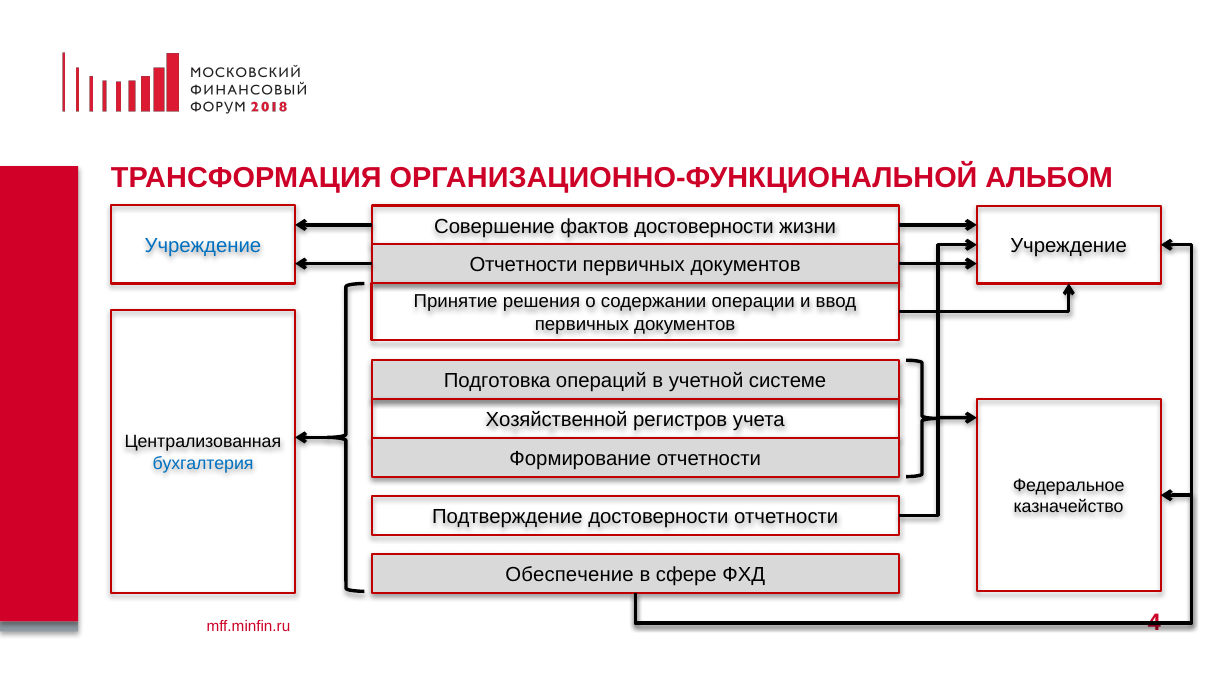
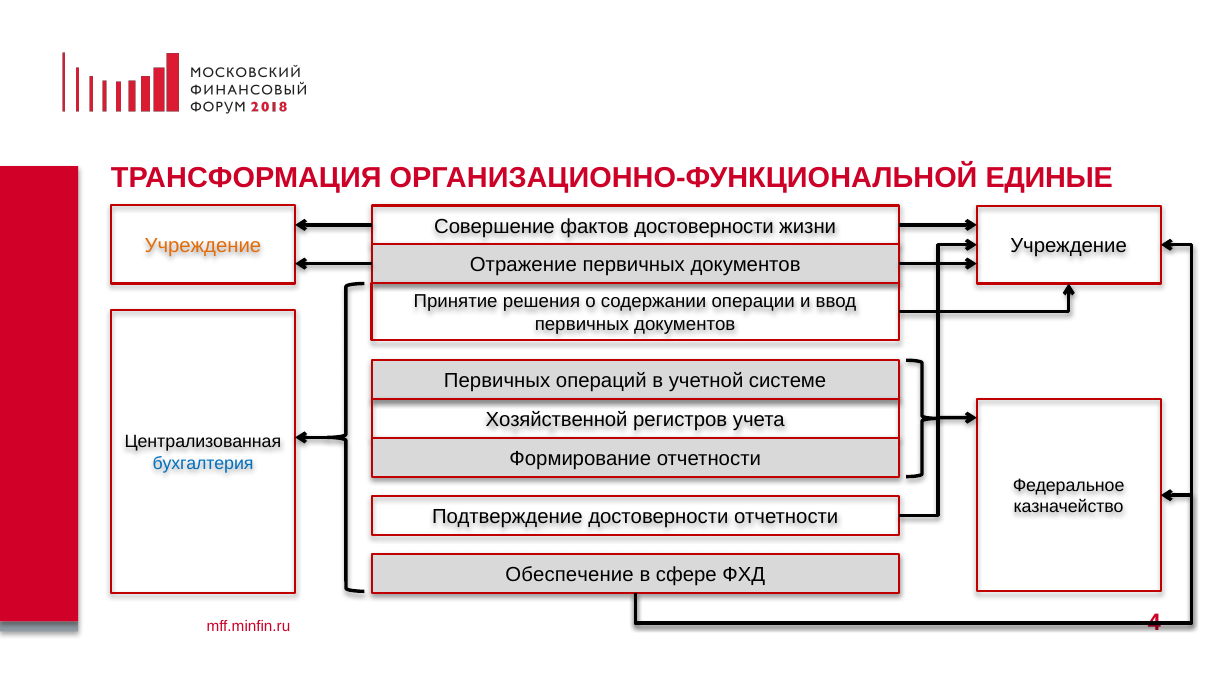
АЛЬБОМ: АЛЬБОМ -> ЕДИНЫЕ
Учреждение at (203, 246) colour: blue -> orange
Отчетности at (523, 265): Отчетности -> Отражение
Подготовка at (497, 381): Подготовка -> Первичных
